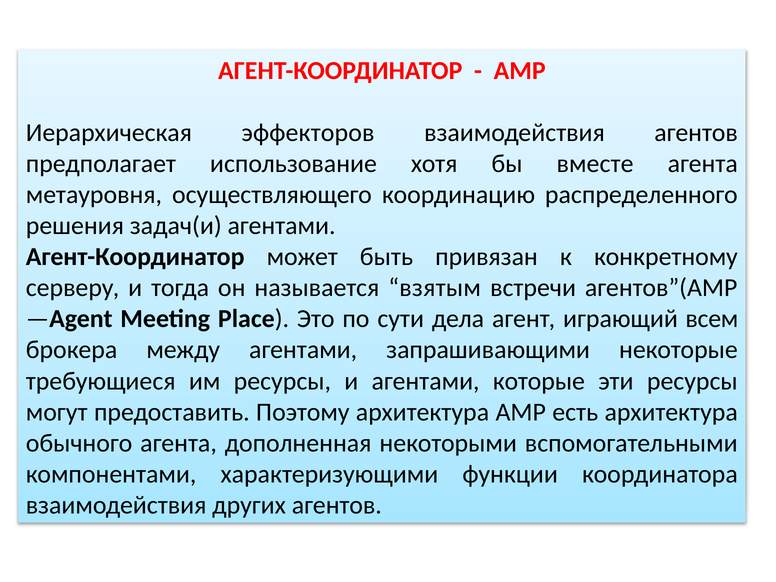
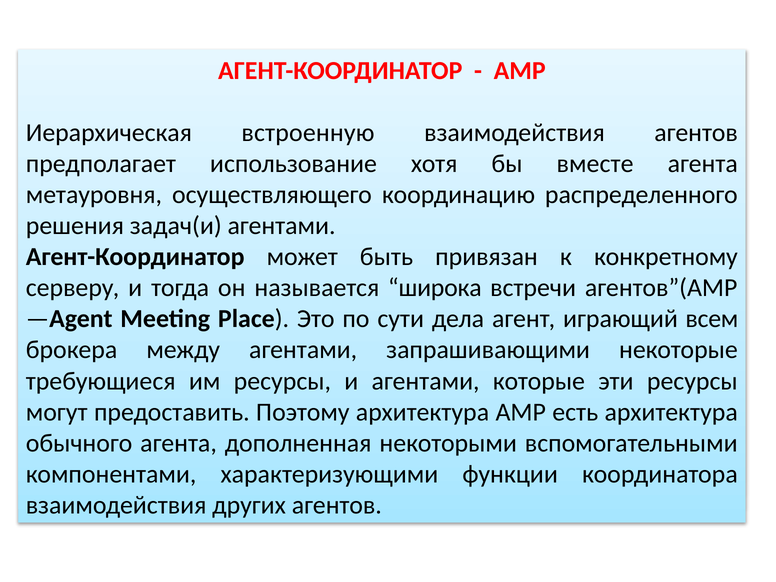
эффекторов: эффекторов -> встроенную
взятым: взятым -> широка
